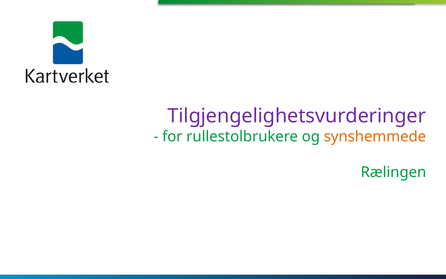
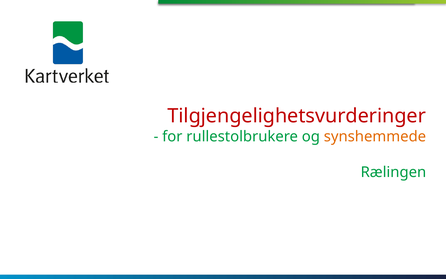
Tilgjengelighetsvurderinger colour: purple -> red
